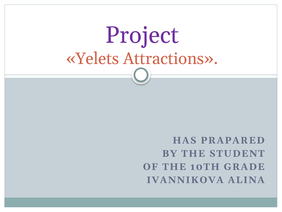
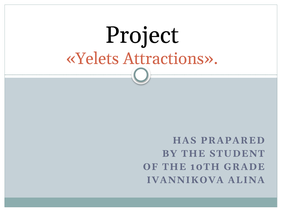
Project colour: purple -> black
